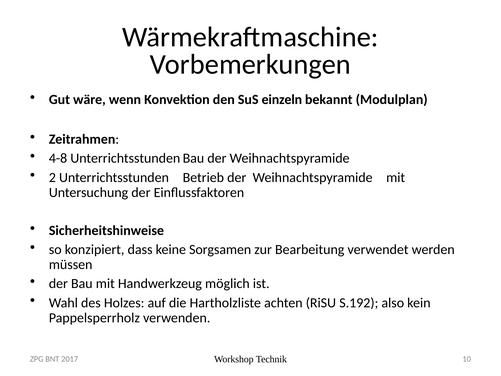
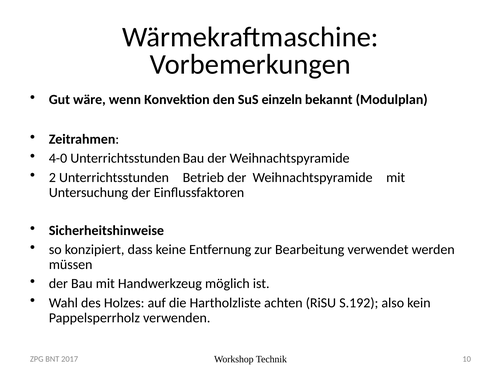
4-8: 4-8 -> 4-0
Sorgsamen: Sorgsamen -> Entfernung
